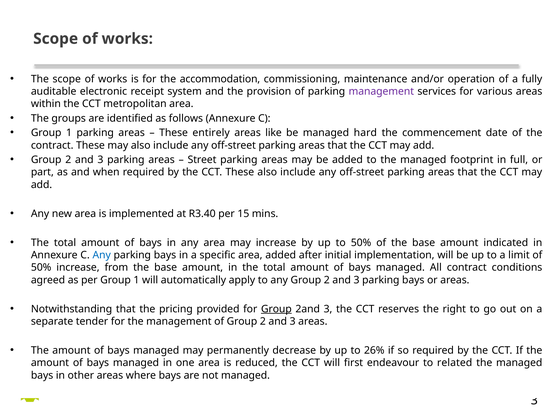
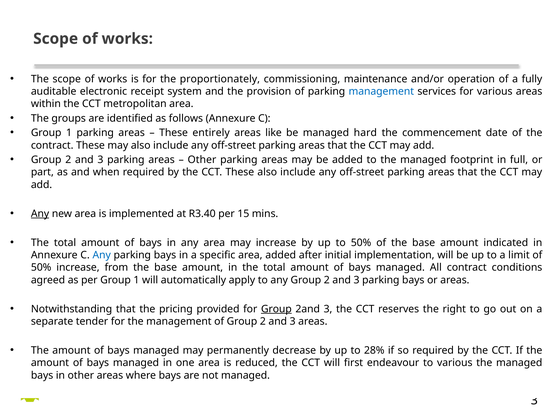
accommodation: accommodation -> proportionately
management at (381, 91) colour: purple -> blue
Street at (202, 160): Street -> Other
Any at (40, 214) underline: none -> present
26%: 26% -> 28%
to related: related -> various
